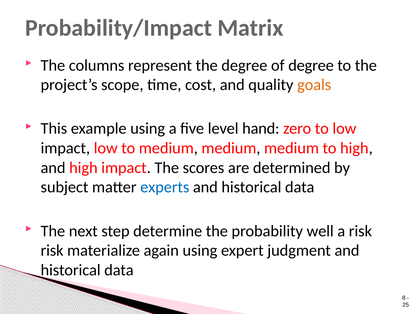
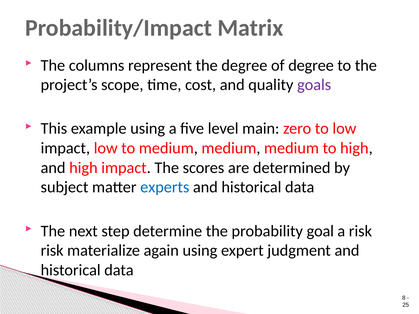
goals colour: orange -> purple
hand: hand -> main
well: well -> goal
